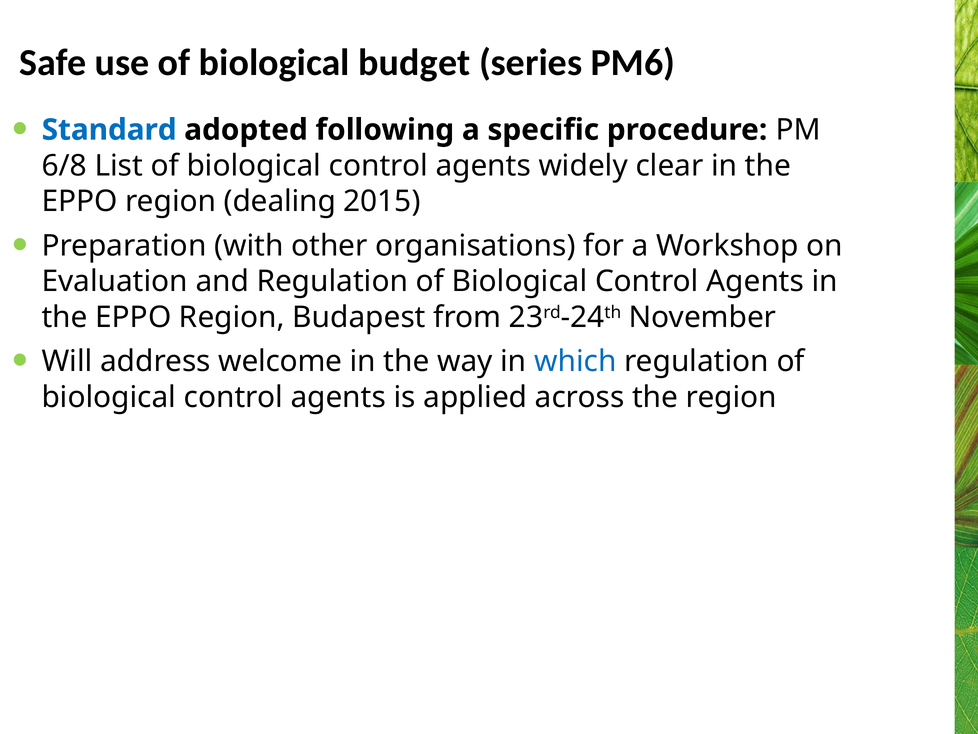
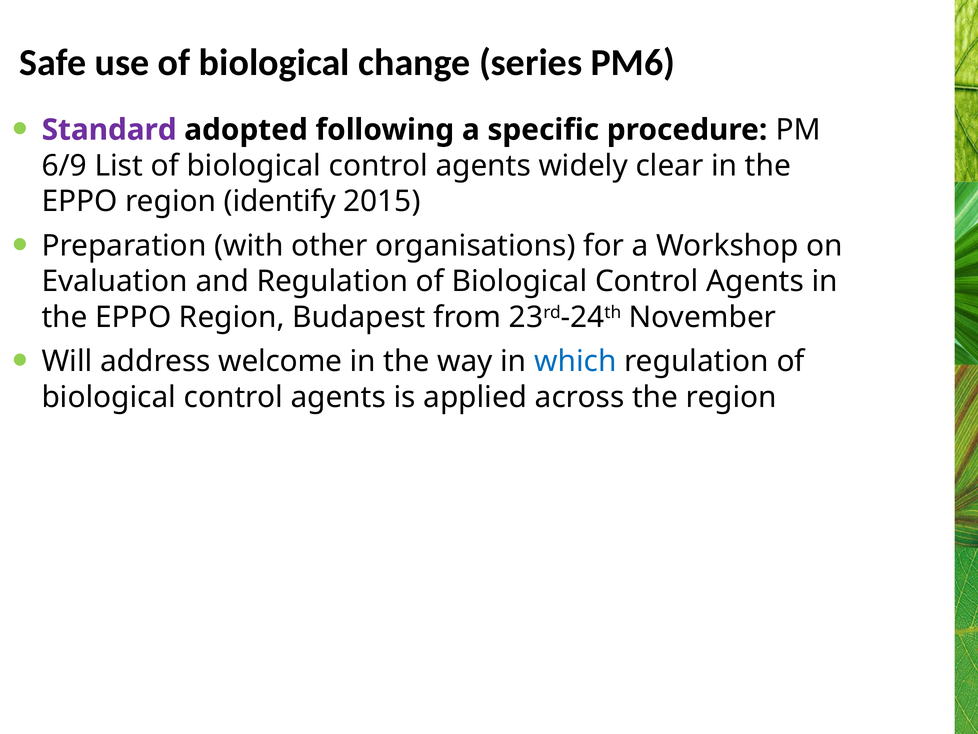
budget: budget -> change
Standard colour: blue -> purple
6/8: 6/8 -> 6/9
dealing: dealing -> identify
